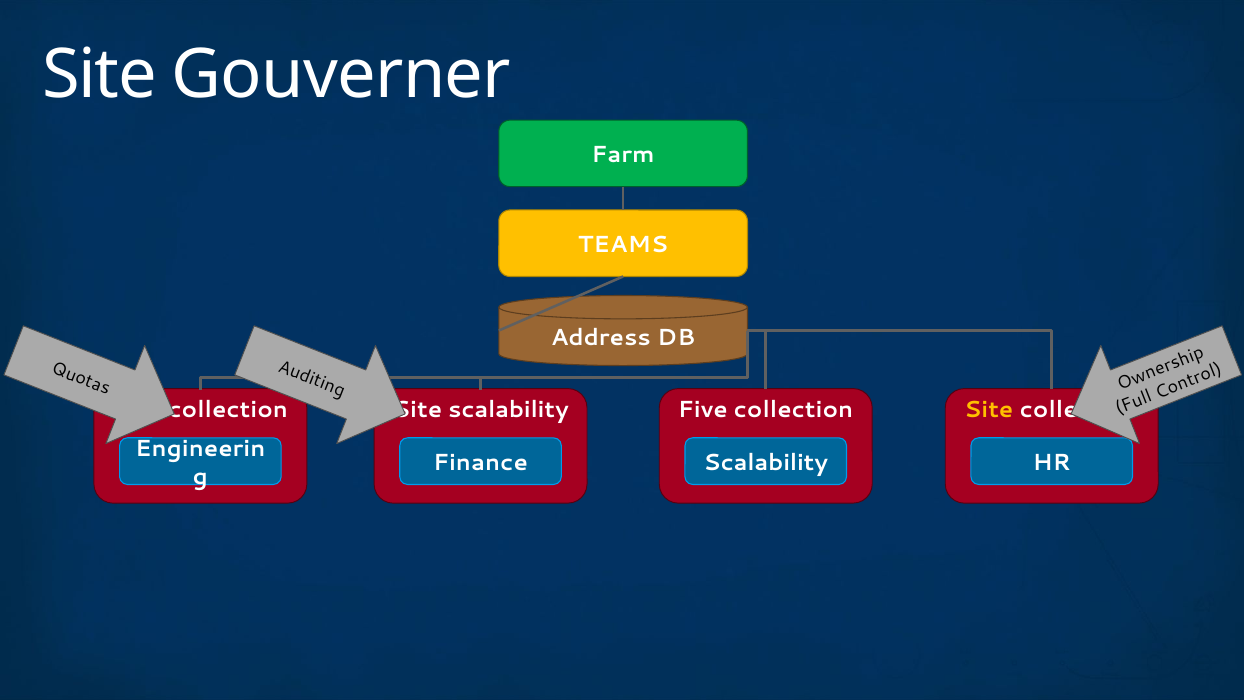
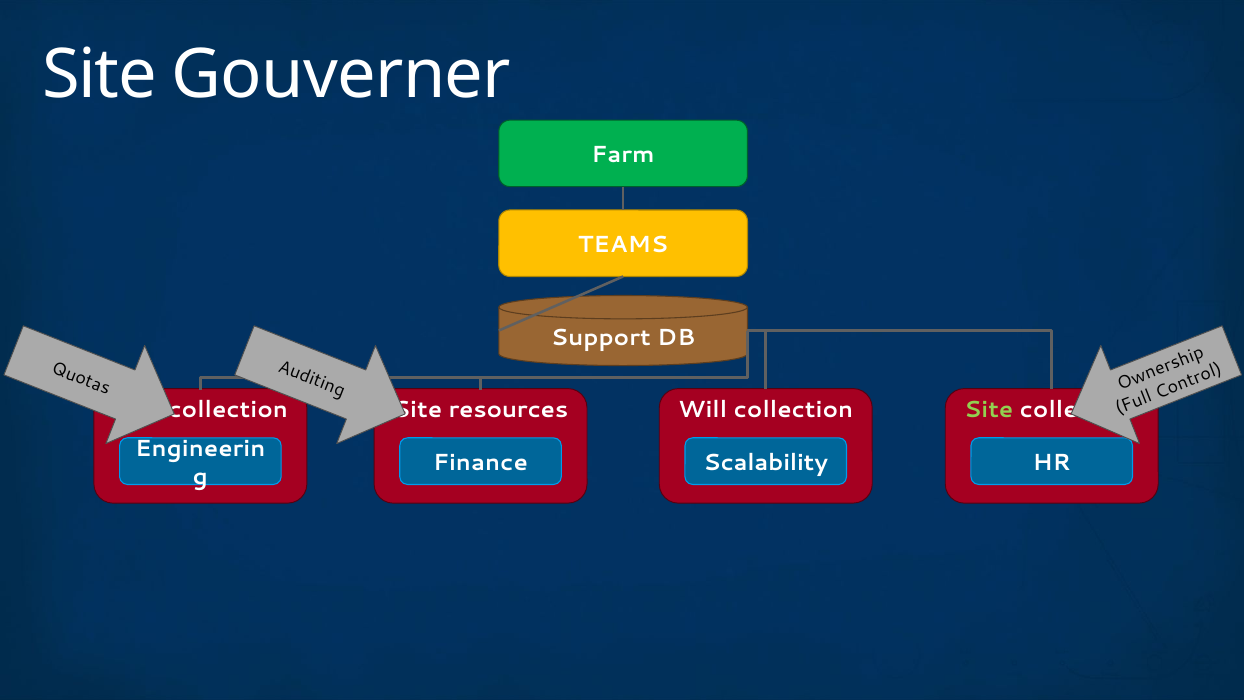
Address: Address -> Support
scalability at (508, 410): scalability -> resources
Five: Five -> Will
Site at (989, 410) colour: yellow -> light green
